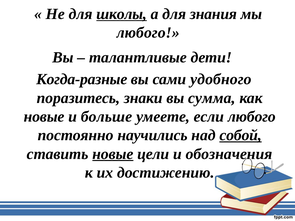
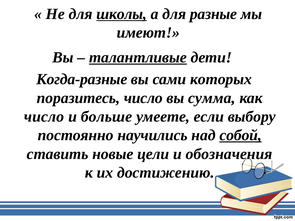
знания: знания -> разные
любого at (148, 33): любого -> имеют
талантливые underline: none -> present
удобного: удобного -> которых
поразитесь знаки: знаки -> число
новые at (44, 117): новые -> число
если любого: любого -> выбору
новые at (113, 154) underline: present -> none
